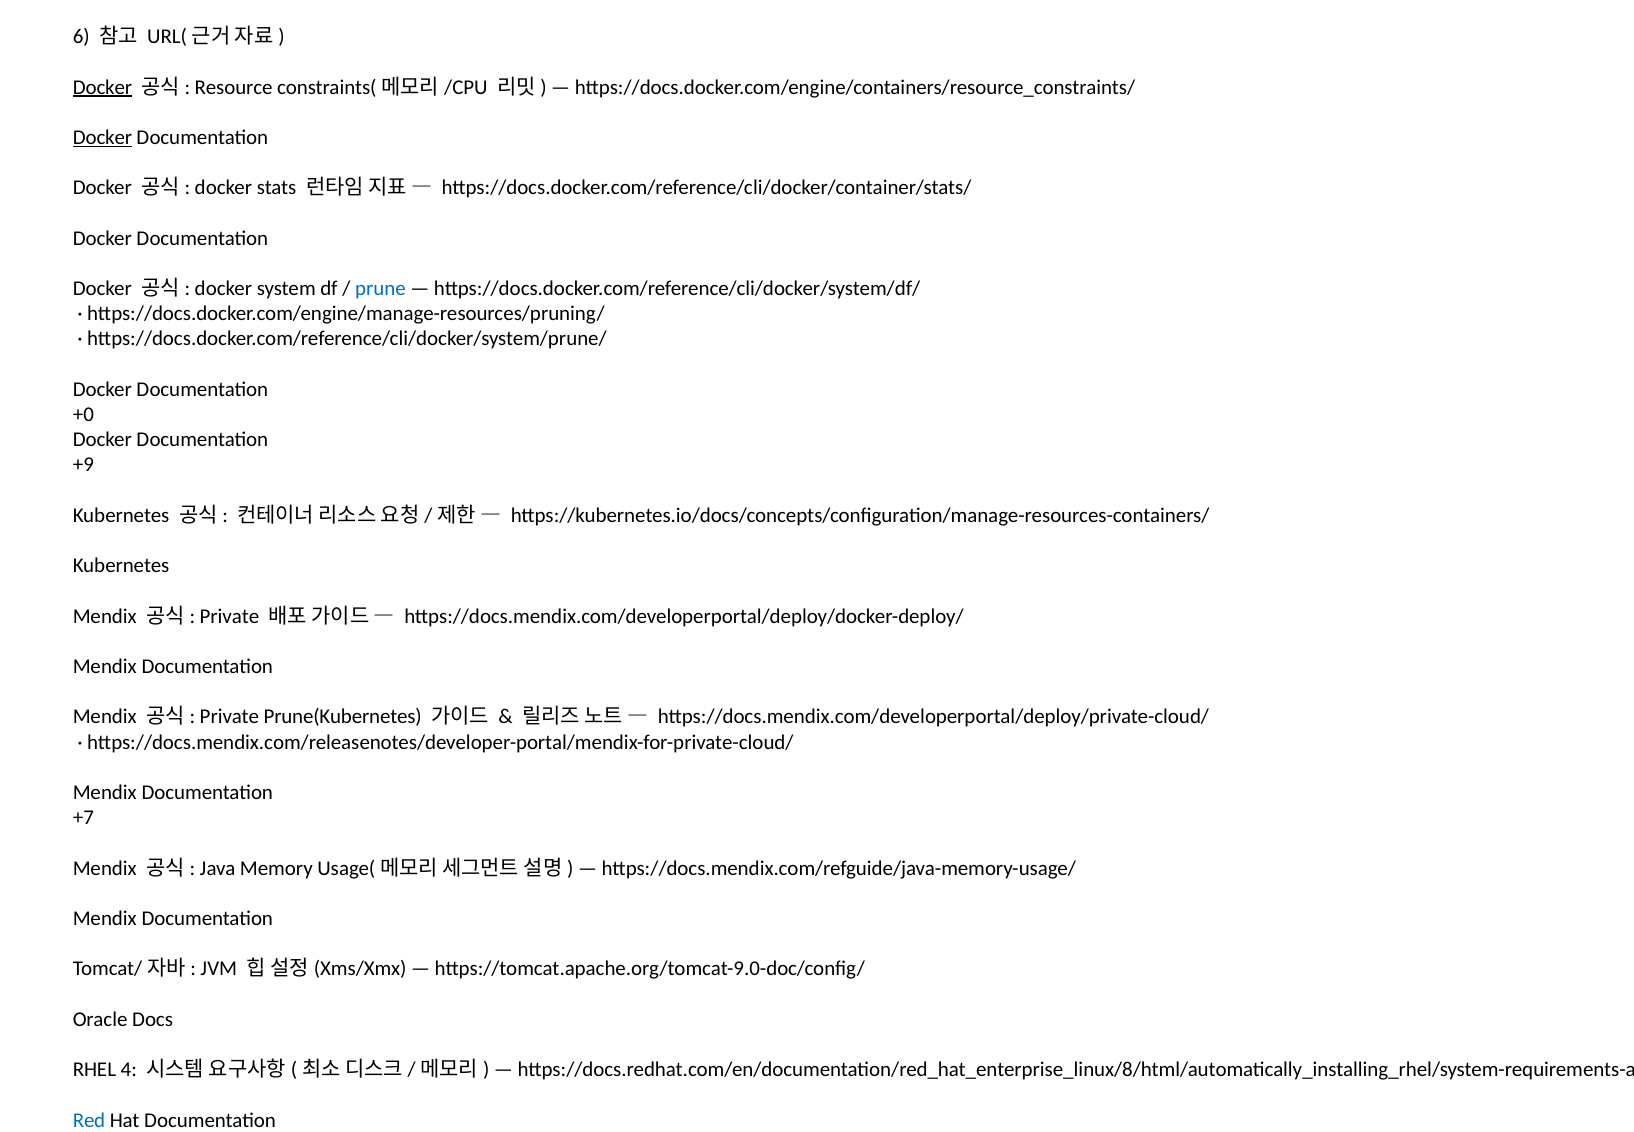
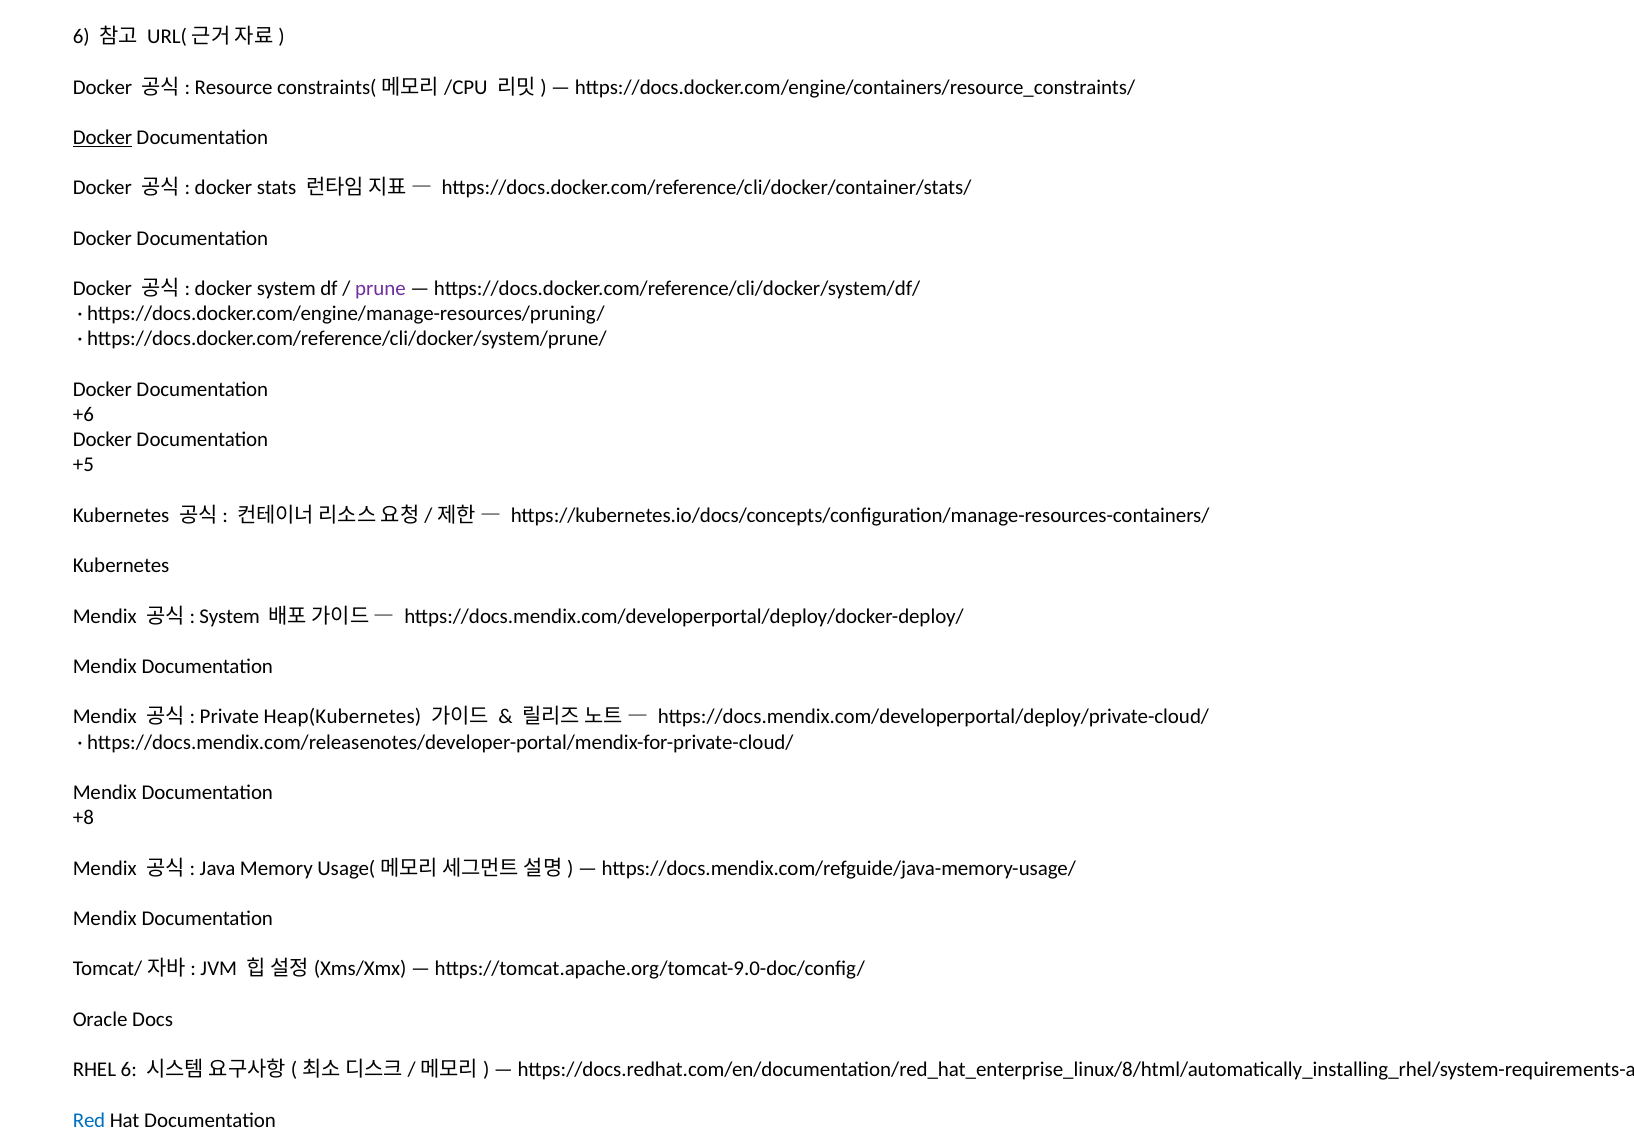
Docker at (103, 87) underline: present -> none
prune colour: blue -> purple
+0: +0 -> +6
+9: +9 -> +5
Private at (229, 616): Private -> System
Prune(Kubernetes: Prune(Kubernetes -> Heap(Kubernetes
+7: +7 -> +8
RHEL 4: 4 -> 6
